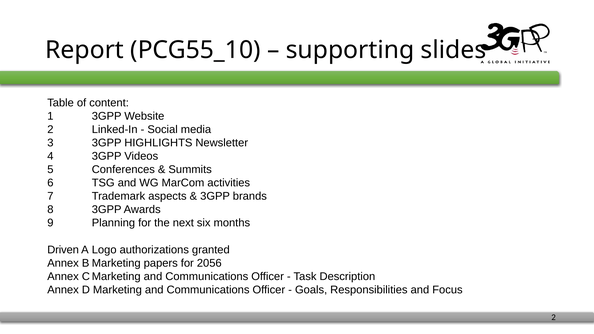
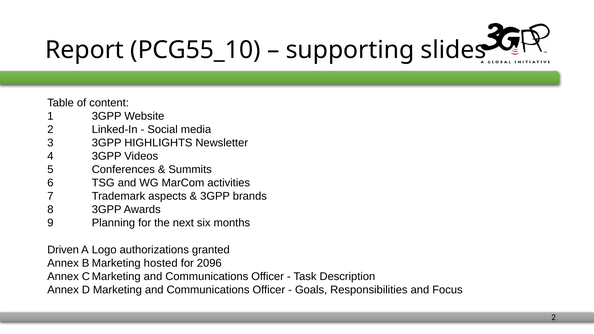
papers: papers -> hosted
2056: 2056 -> 2096
